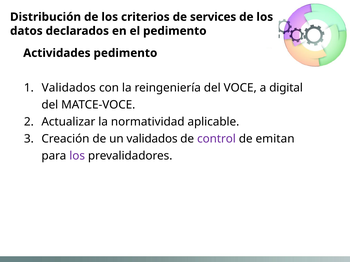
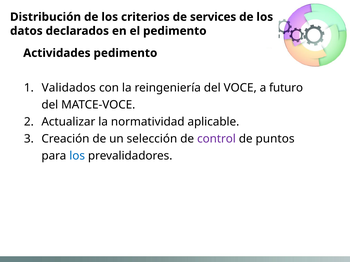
digital: digital -> futuro
un validados: validados -> selección
emitan: emitan -> puntos
los at (77, 156) colour: purple -> blue
